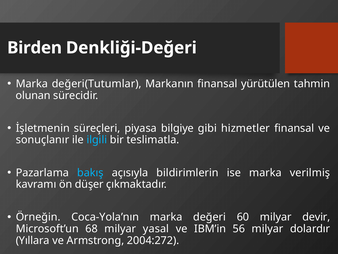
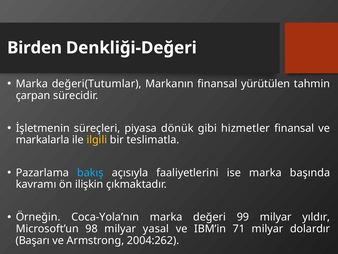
olunan: olunan -> çarpan
bilgiye: bilgiye -> dönük
sonuçlanır: sonuçlanır -> markalarla
ilgili colour: light blue -> yellow
bildirimlerin: bildirimlerin -> faaliyetlerini
verilmiş: verilmiş -> başında
düşer: düşer -> ilişkin
60: 60 -> 99
devir: devir -> yıldır
68: 68 -> 98
56: 56 -> 71
Yıllara: Yıllara -> Başarı
2004:272: 2004:272 -> 2004:262
